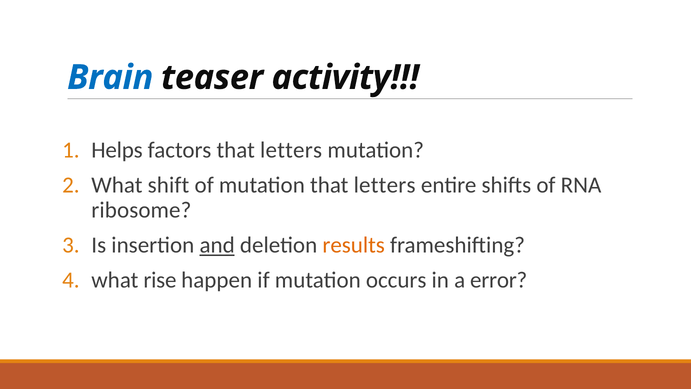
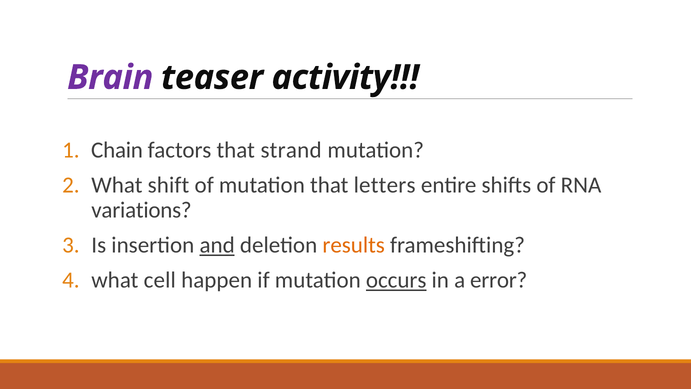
Brain colour: blue -> purple
Helps: Helps -> Chain
factors that letters: letters -> strand
ribosome: ribosome -> variations
rise: rise -> cell
occurs underline: none -> present
